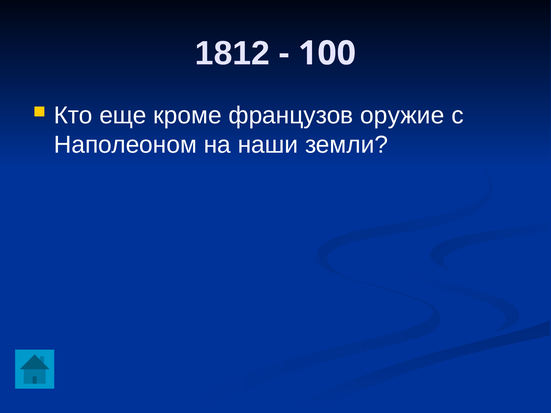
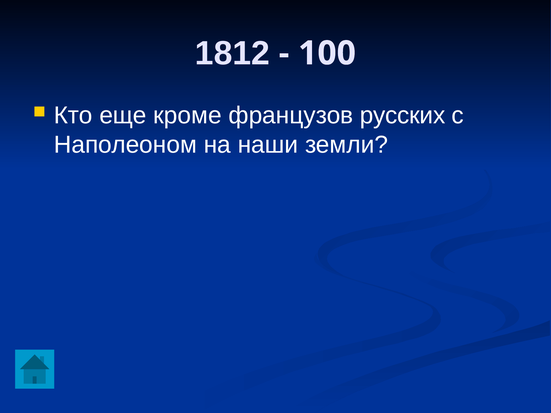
оружие: оружие -> русских
